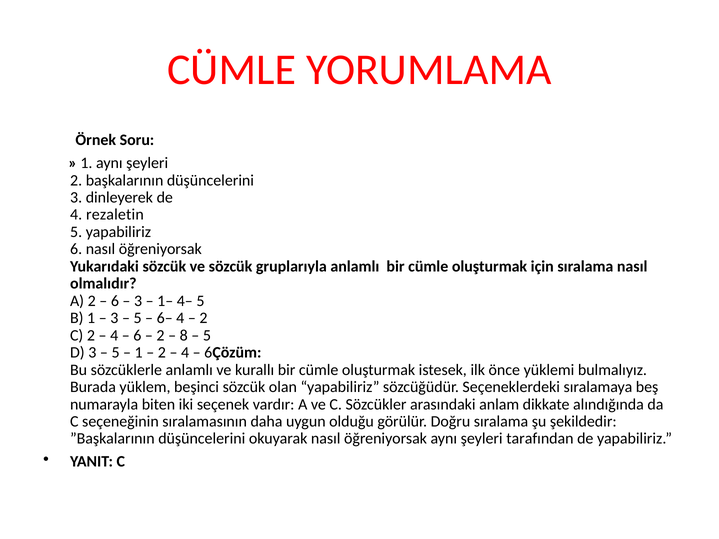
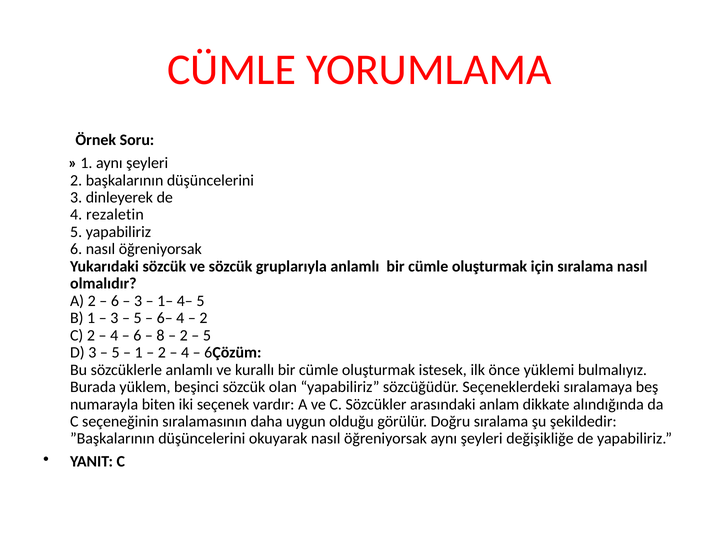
2 at (161, 335): 2 -> 8
8 at (184, 335): 8 -> 2
tarafından: tarafından -> değişikliğe
